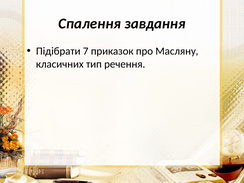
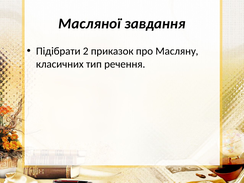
Спалення: Спалення -> Масляної
7: 7 -> 2
